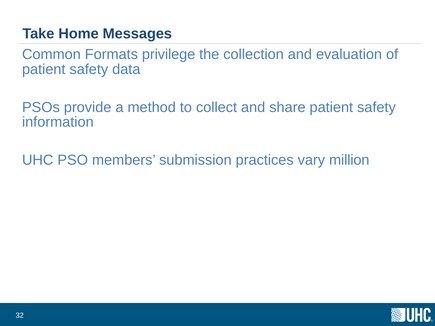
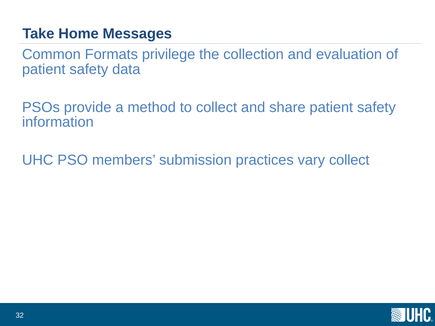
vary million: million -> collect
